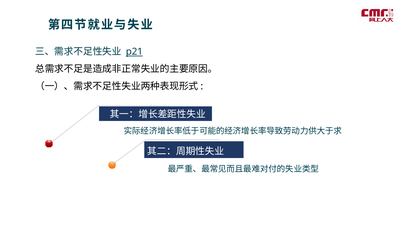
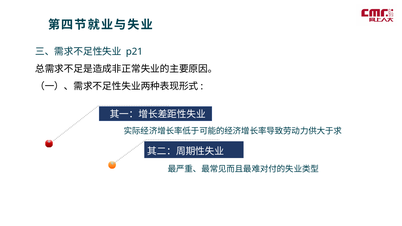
p21 underline: present -> none
